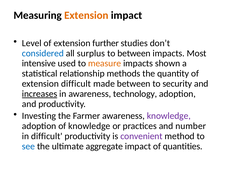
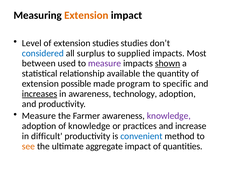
extension further: further -> studies
to between: between -> supplied
intensive: intensive -> between
measure at (105, 63) colour: orange -> purple
shown underline: none -> present
methods: methods -> available
extension difficult: difficult -> possible
made between: between -> program
security: security -> specific
Investing at (39, 116): Investing -> Measure
number: number -> increase
convenient colour: purple -> blue
see colour: blue -> orange
